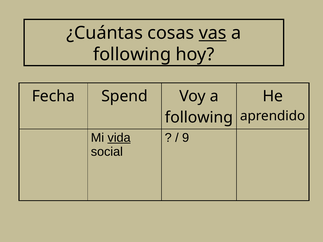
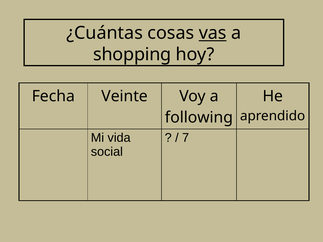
following at (132, 55): following -> shopping
Spend: Spend -> Veinte
vida underline: present -> none
9: 9 -> 7
